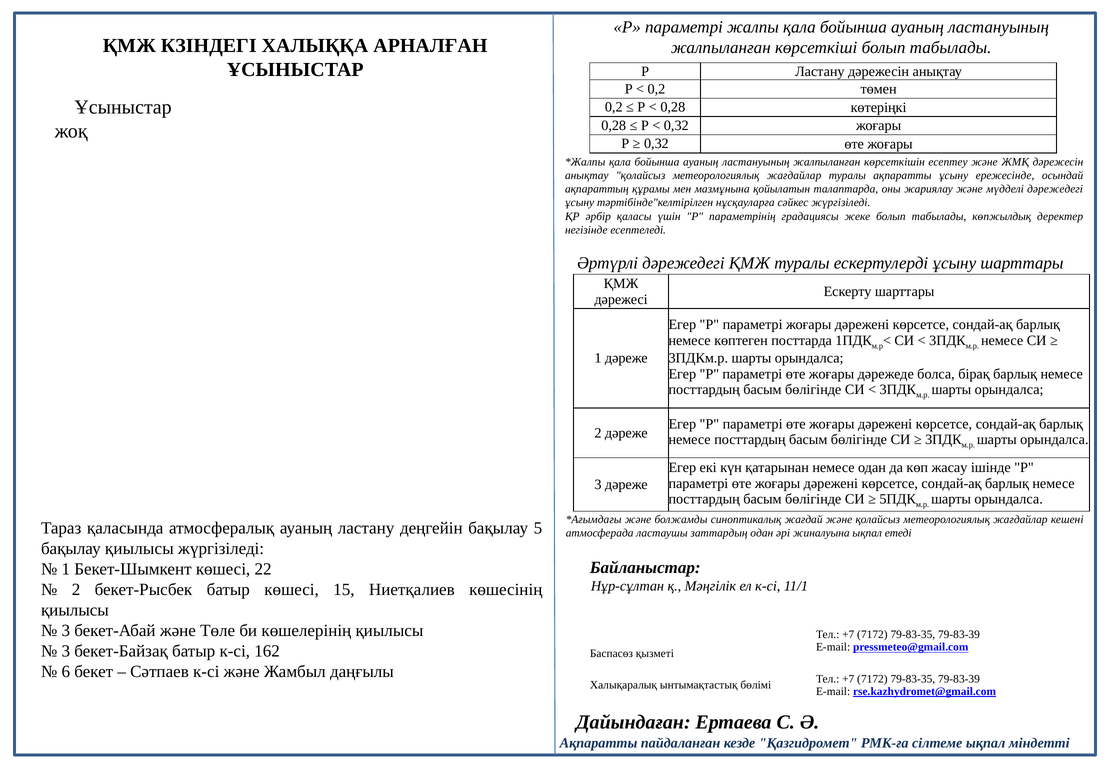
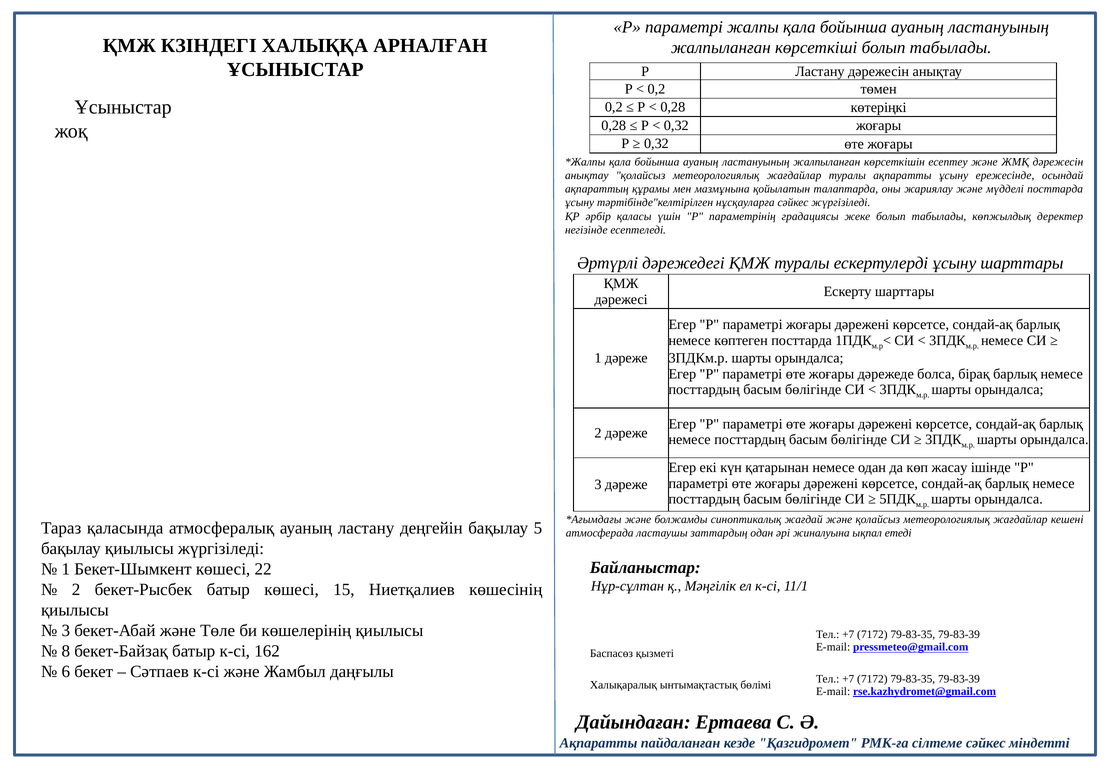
мүдделі дәрежедегі: дәрежедегі -> посттарда
3 at (66, 651): 3 -> 8
сілтеме ықпал: ықпал -> сәйкес
